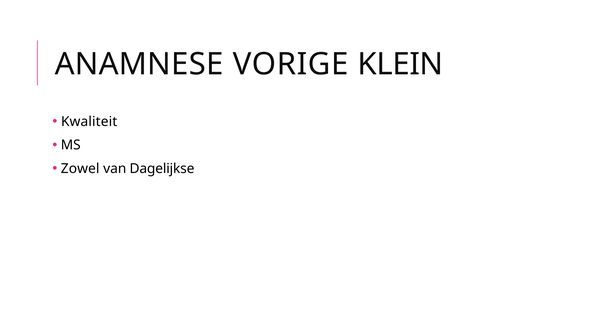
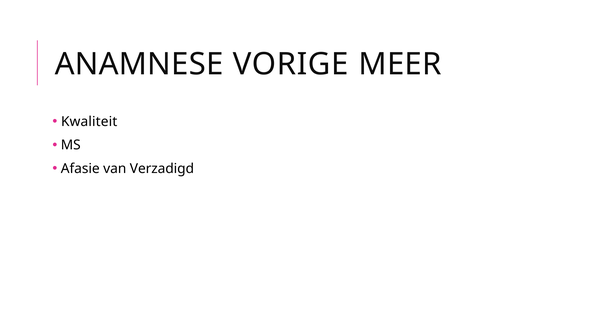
KLEIN: KLEIN -> MEER
Zowel: Zowel -> Afasie
Dagelijkse: Dagelijkse -> Verzadigd
